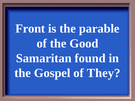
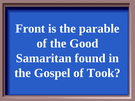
They: They -> Took
